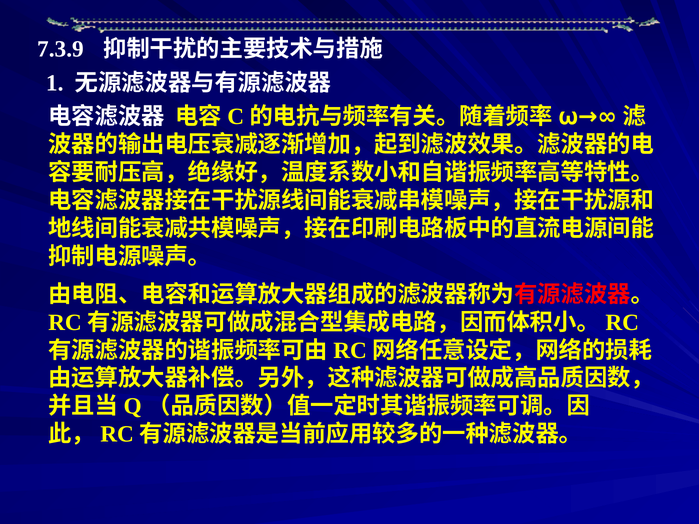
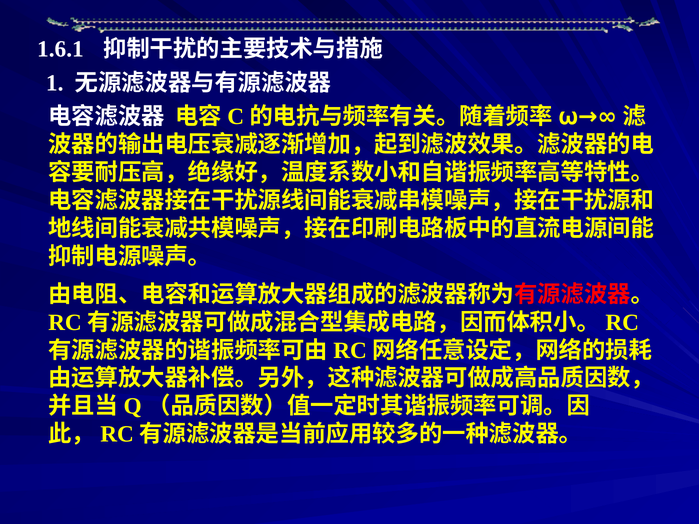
7.3.9: 7.3.9 -> 1.6.1
